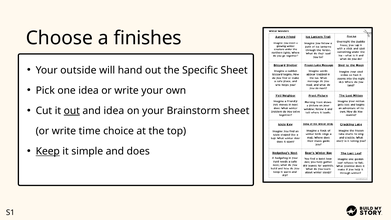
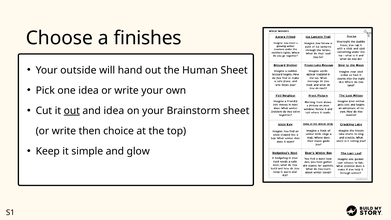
Specific: Specific -> Human
time: time -> then
Keep underline: present -> none
does: does -> glow
